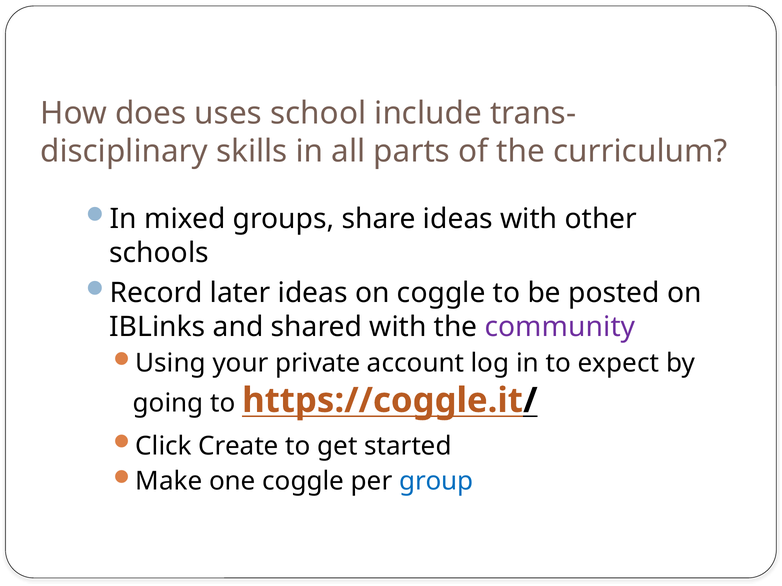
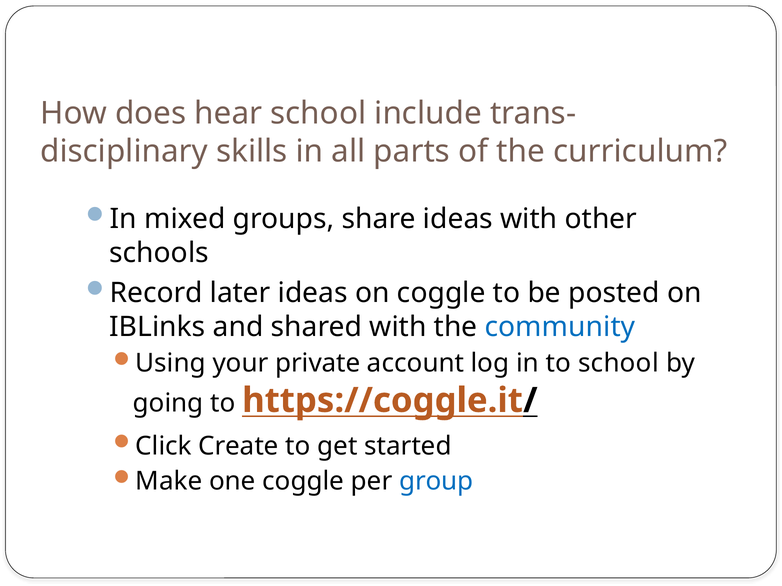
uses: uses -> hear
community colour: purple -> blue
to expect: expect -> school
